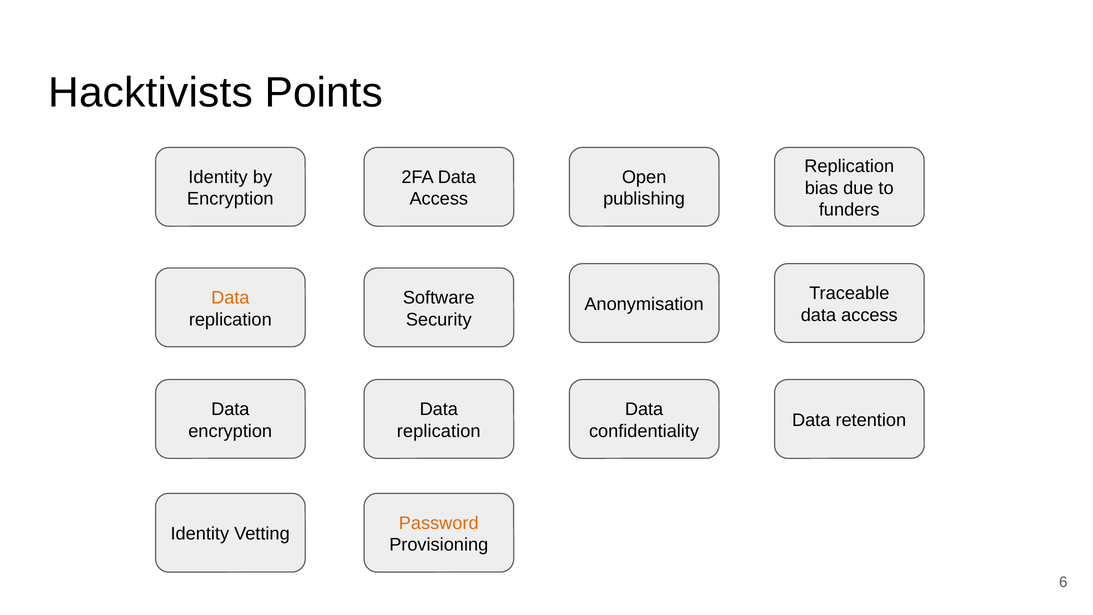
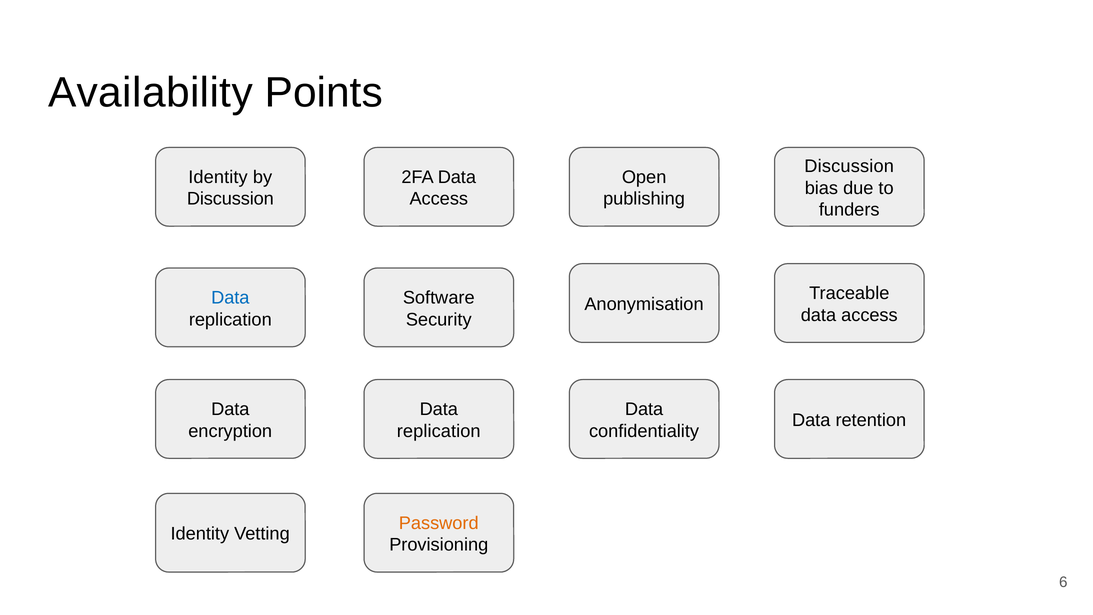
Hacktivists: Hacktivists -> Availability
Replication at (849, 166): Replication -> Discussion
Encryption at (230, 199): Encryption -> Discussion
Data at (230, 298) colour: orange -> blue
